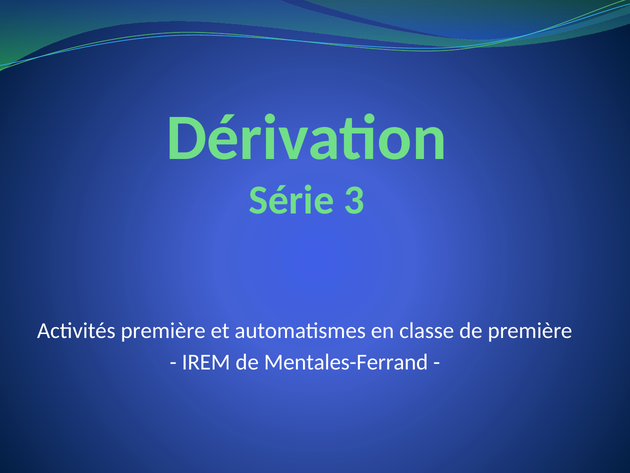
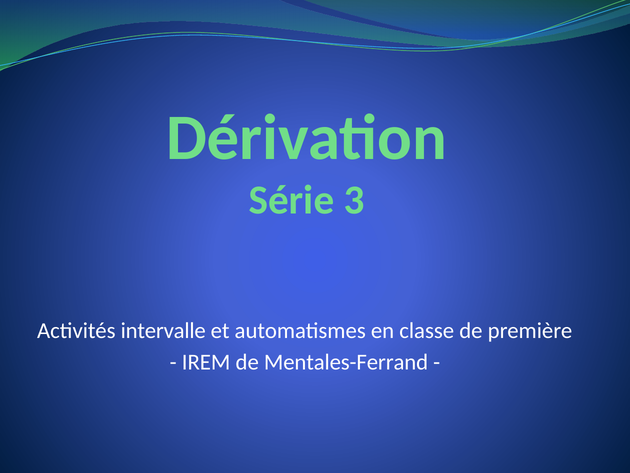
Activités première: première -> intervalle
